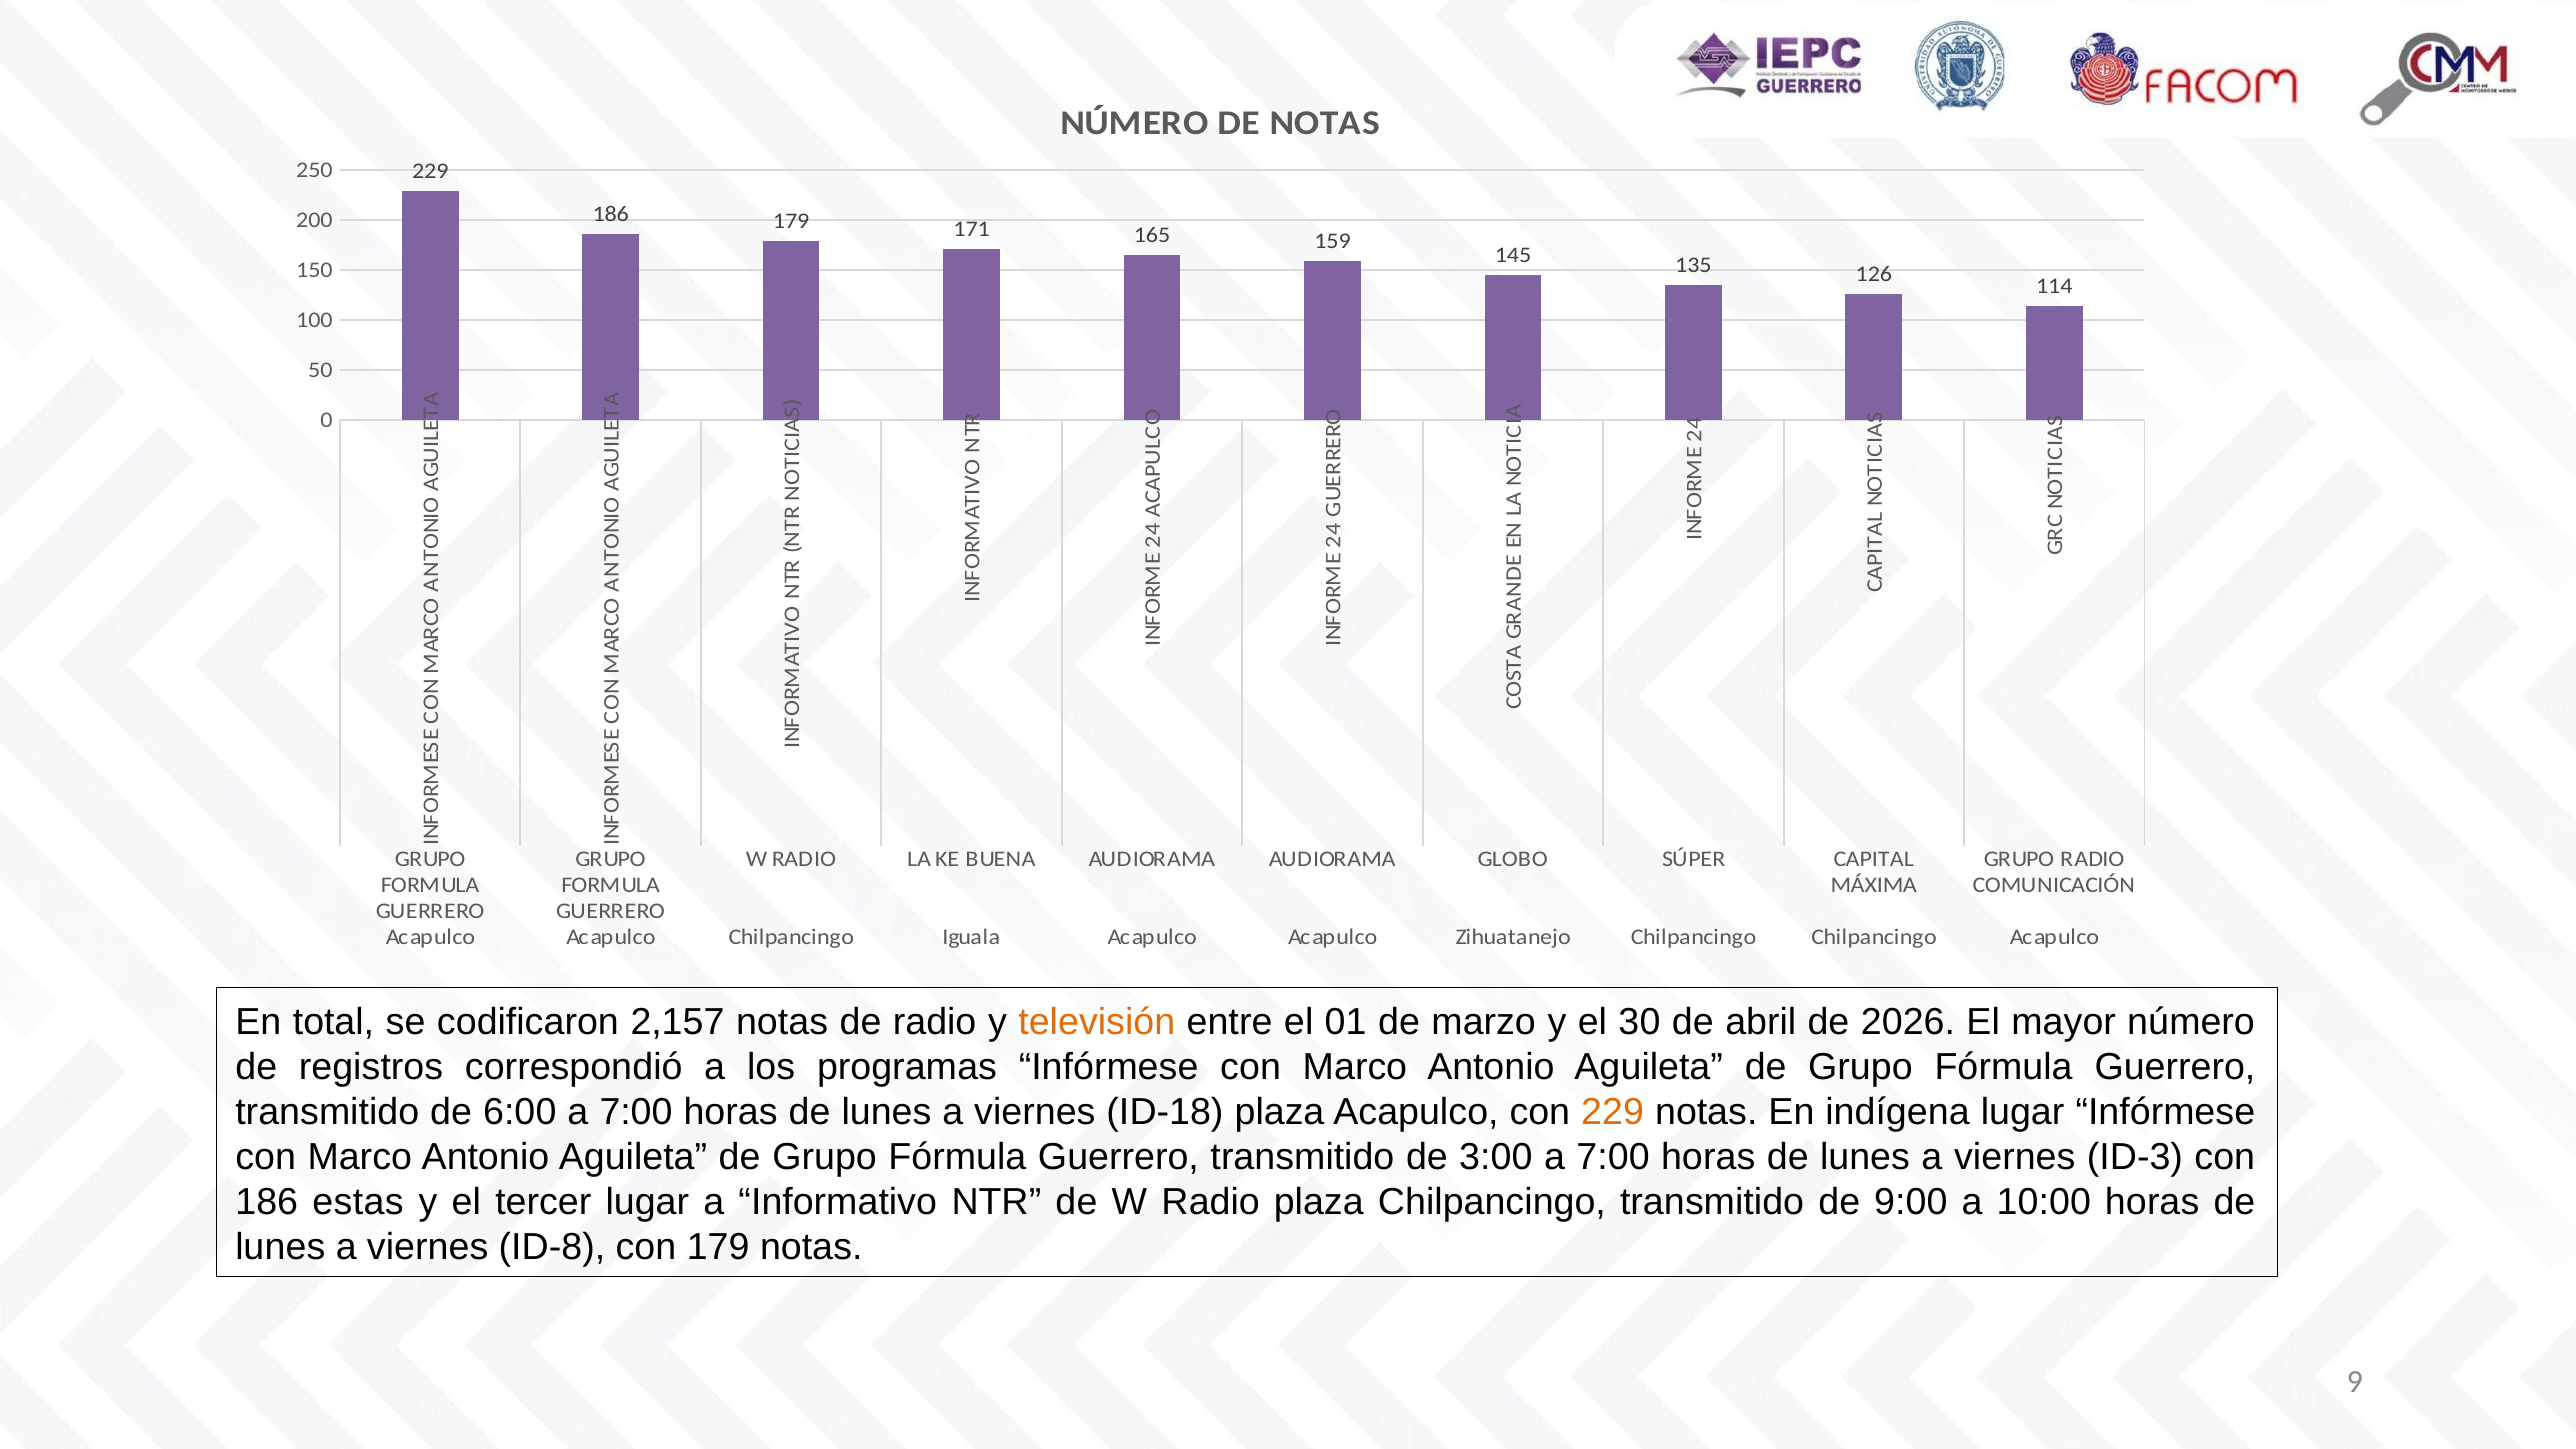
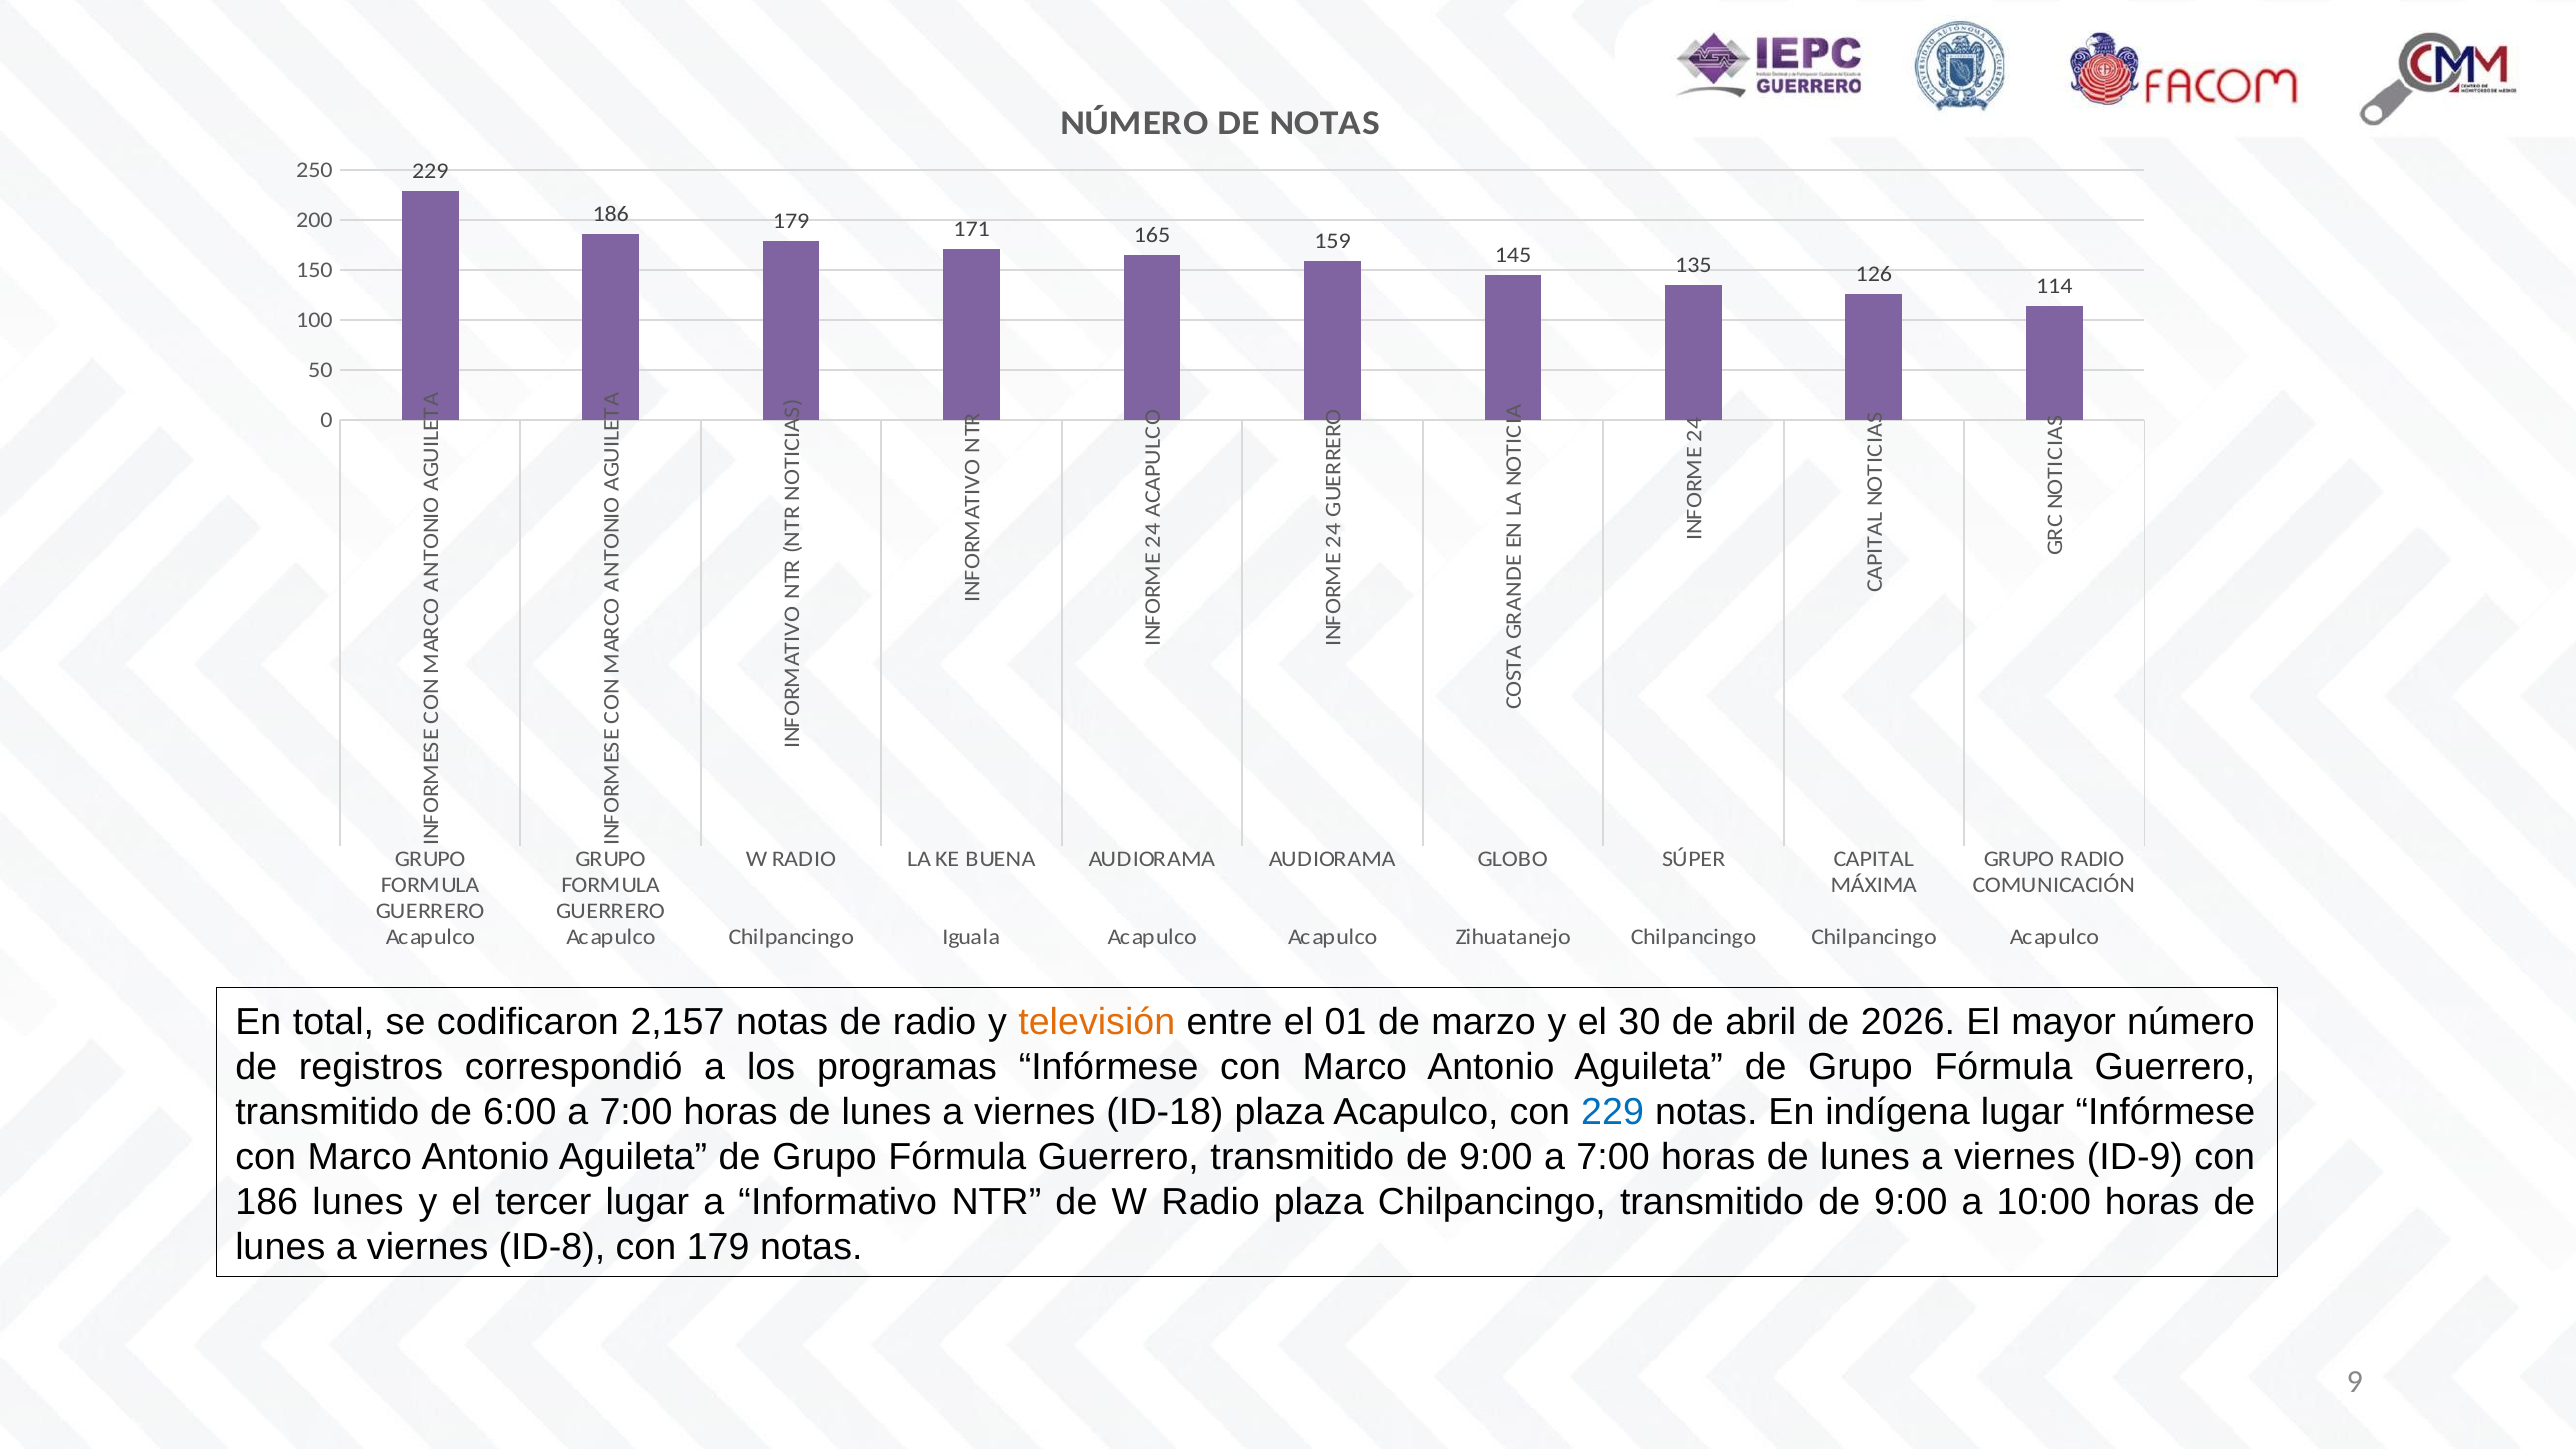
229 at (1613, 1112) colour: orange -> blue
Guerrero transmitido de 3:00: 3:00 -> 9:00
ID-3: ID-3 -> ID-9
186 estas: estas -> lunes
